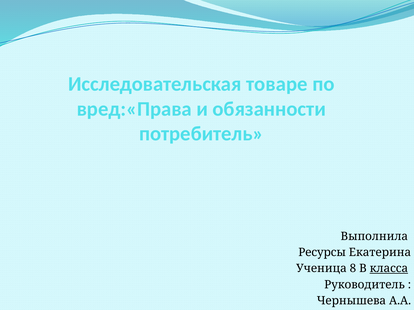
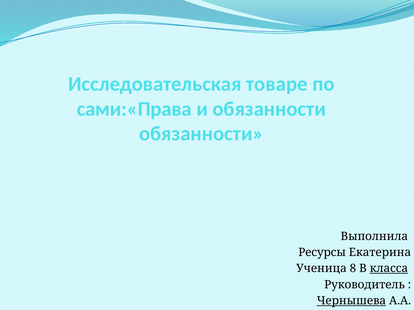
вред:«Права: вред:«Права -> сами:«Права
потребитель at (201, 134): потребитель -> обязанности
Чернышева underline: none -> present
